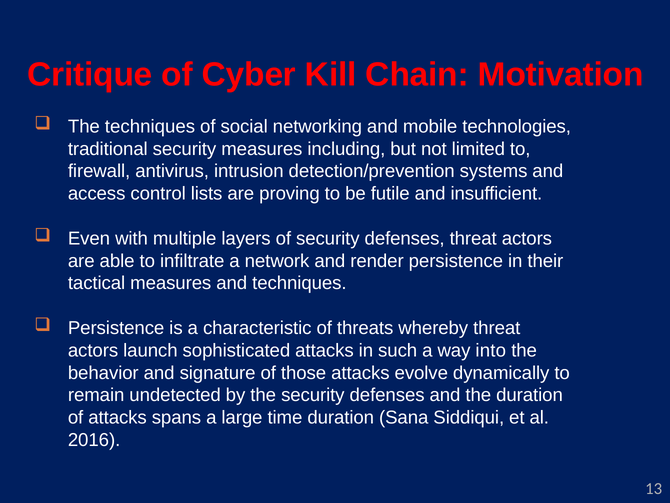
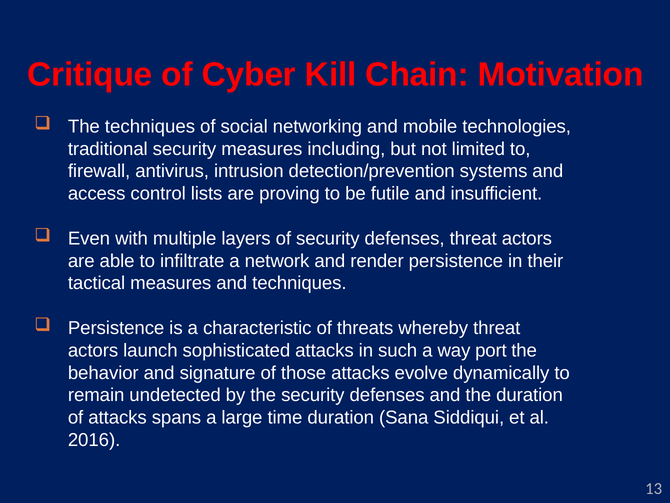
into: into -> port
